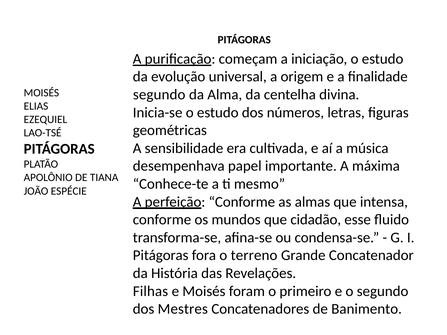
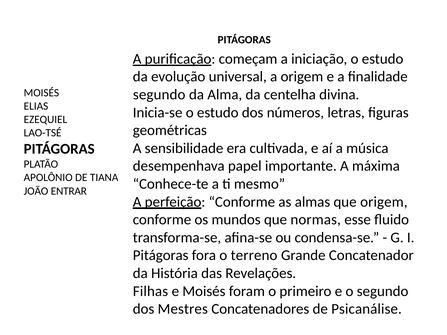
ESPÉCIE: ESPÉCIE -> ENTRAR
que intensa: intensa -> origem
cidadão: cidadão -> normas
Banimento: Banimento -> Psicanálise
